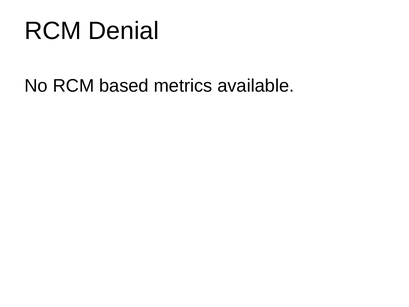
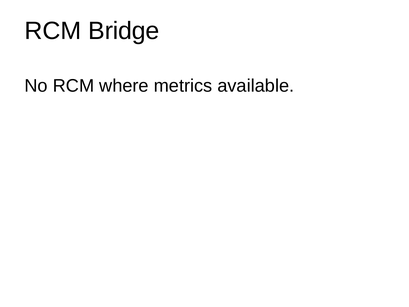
Denial: Denial -> Bridge
based: based -> where
